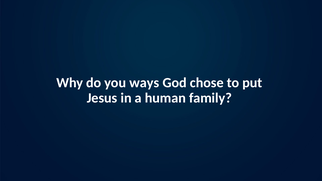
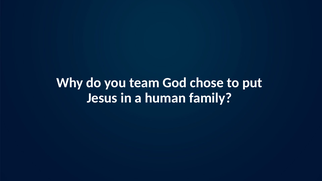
ways: ways -> team
